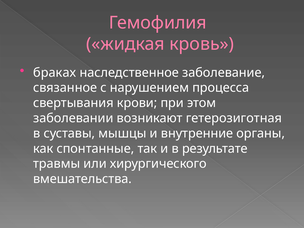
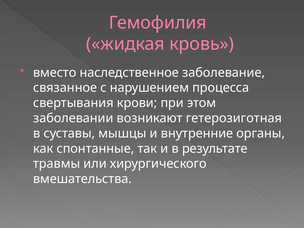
браках: браках -> вместо
